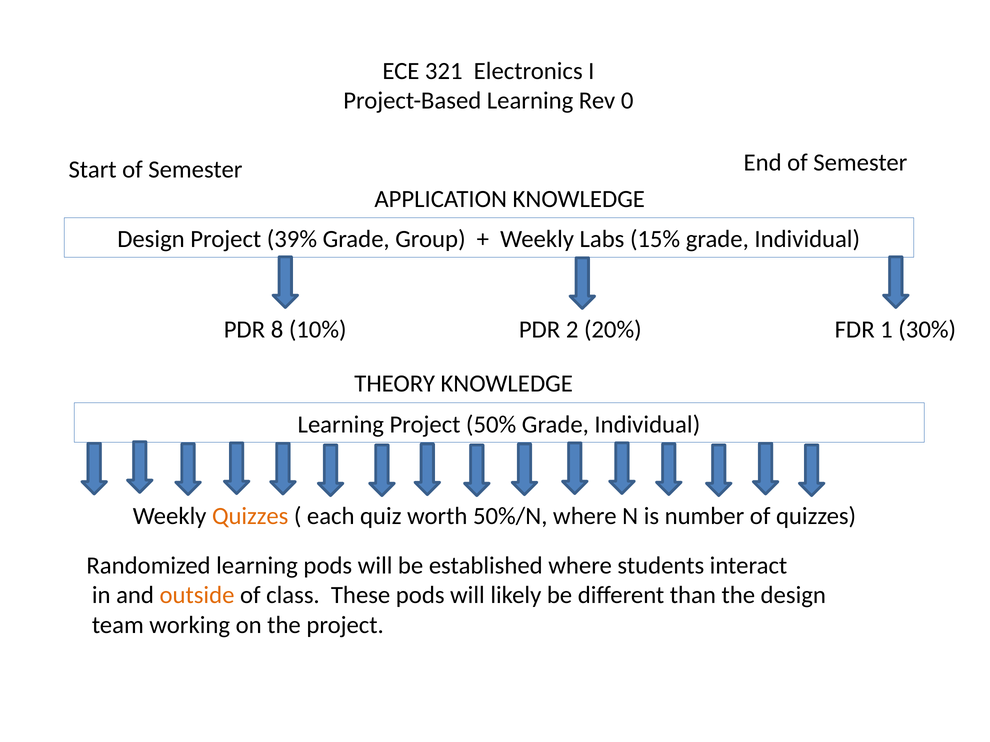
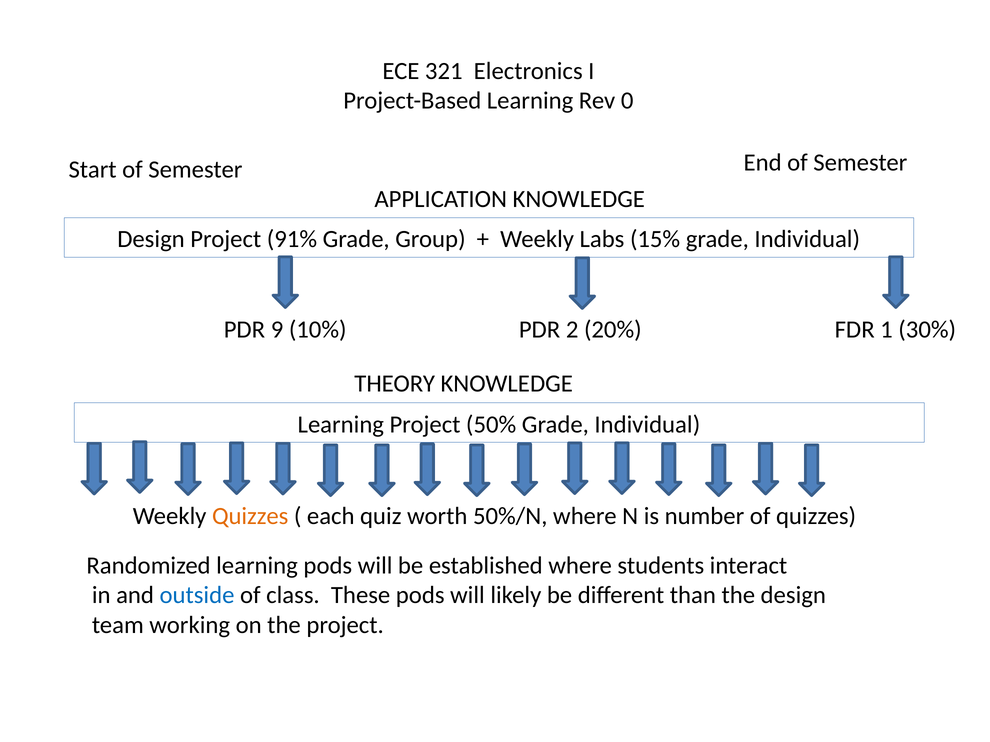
39%: 39% -> 91%
8: 8 -> 9
outside colour: orange -> blue
